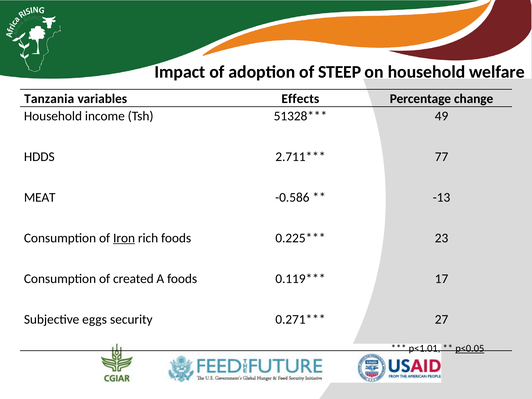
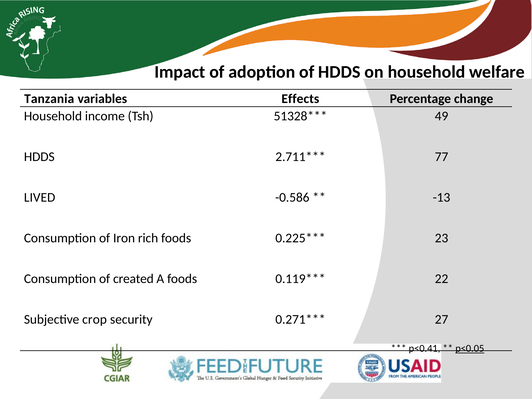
of STEEP: STEEP -> HDDS
MEAT: MEAT -> LIVED
Iron underline: present -> none
17: 17 -> 22
eggs: eggs -> crop
p<1.01: p<1.01 -> p<0.41
